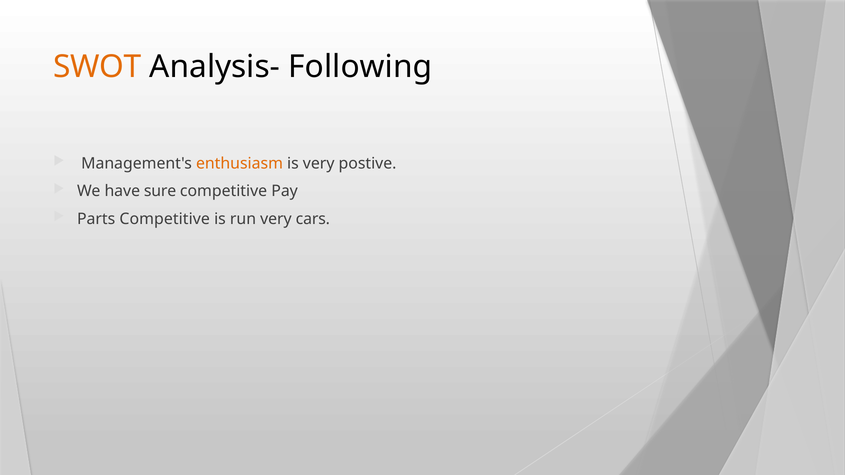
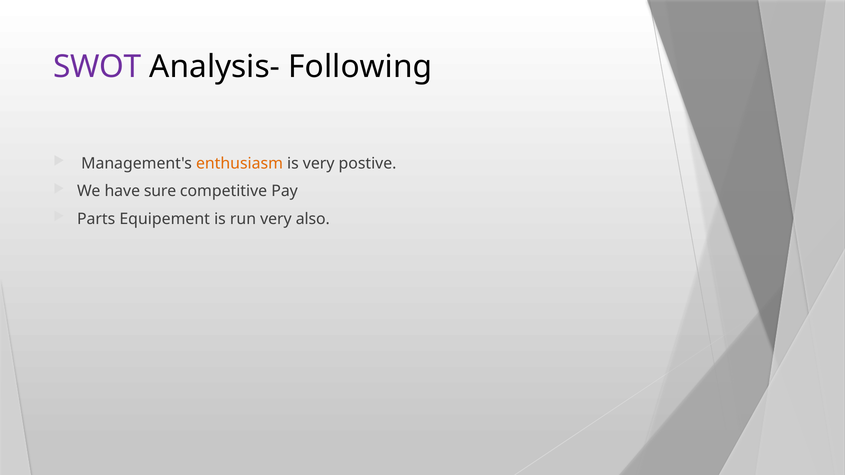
SWOT colour: orange -> purple
Parts Competitive: Competitive -> Equipement
cars: cars -> also
